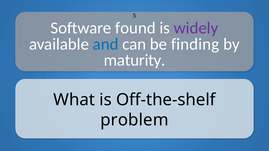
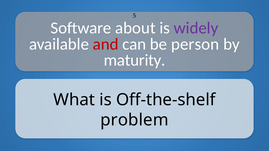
found: found -> about
and colour: blue -> red
finding: finding -> person
